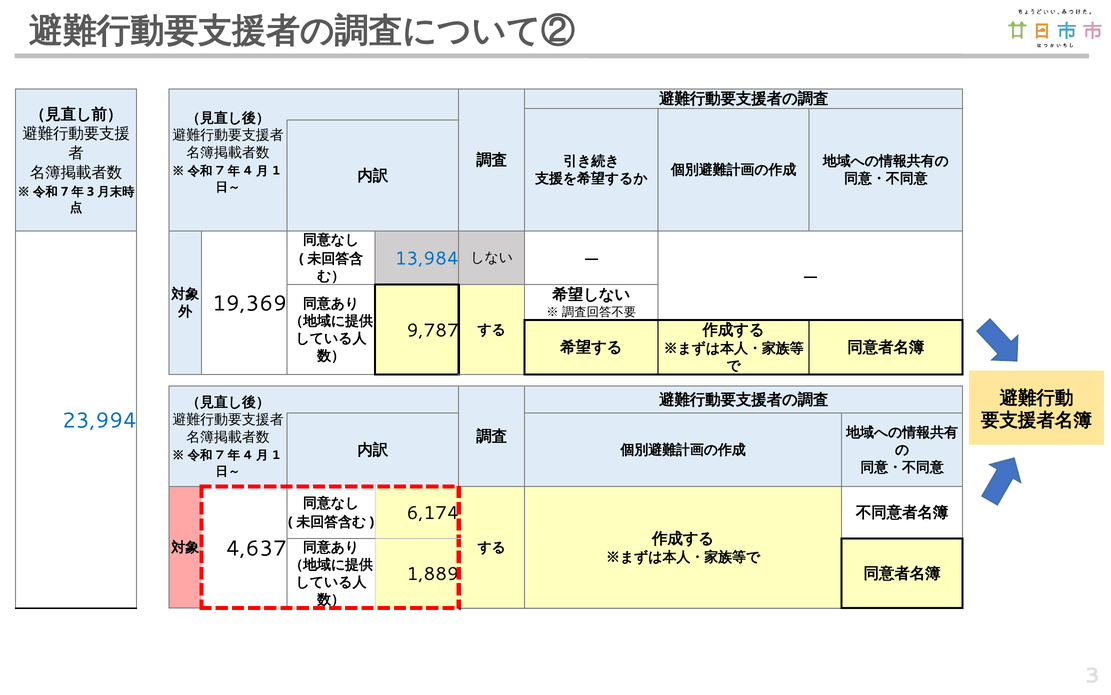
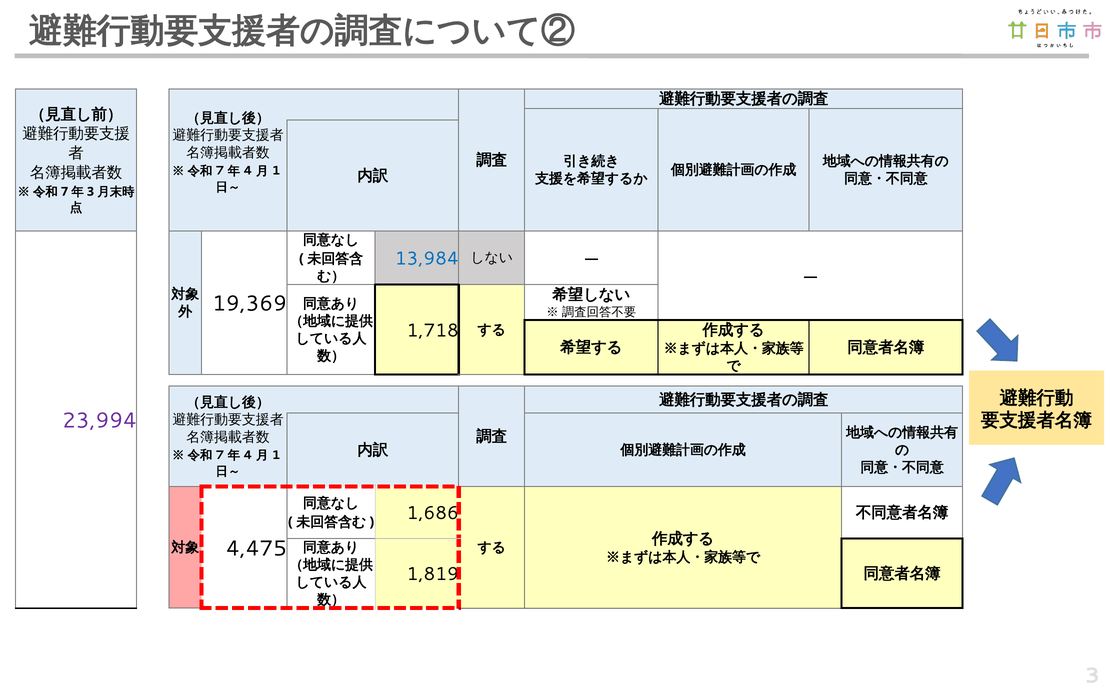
9,787: 9,787 -> 1,718
23,994 colour: blue -> purple
6,174: 6,174 -> 1,686
4,637: 4,637 -> 4,475
1,889: 1,889 -> 1,819
